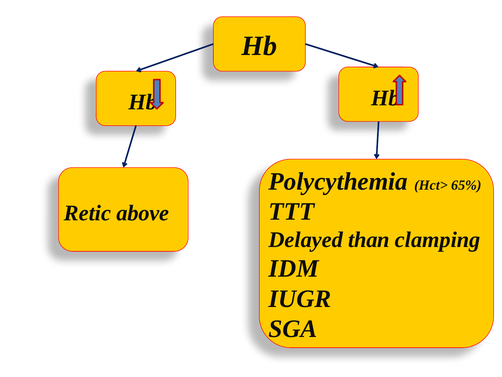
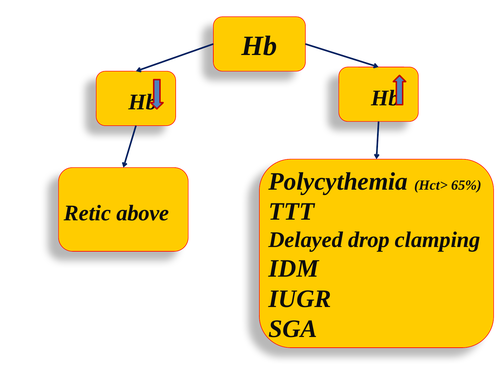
than: than -> drop
